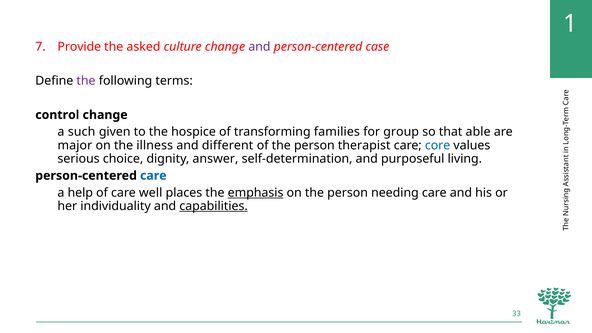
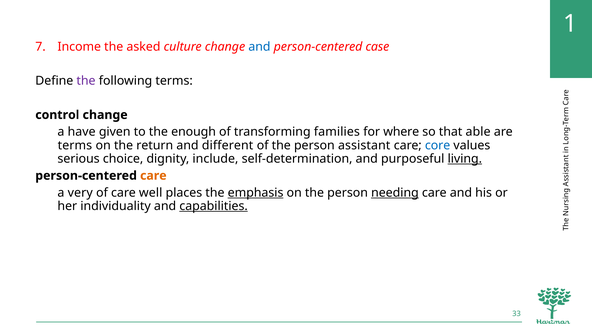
Provide: Provide -> Income
and at (259, 47) colour: purple -> blue
such: such -> have
hospice: hospice -> enough
group: group -> where
major at (75, 145): major -> terms
illness: illness -> return
therapist: therapist -> assistant
answer: answer -> include
living underline: none -> present
care at (153, 176) colour: blue -> orange
help: help -> very
needing underline: none -> present
